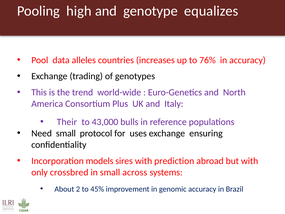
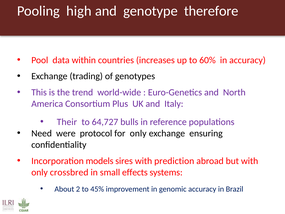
equalizes: equalizes -> therefore
alleles: alleles -> within
76%: 76% -> 60%
43,000: 43,000 -> 64,727
Need small: small -> were
for uses: uses -> only
across: across -> effects
